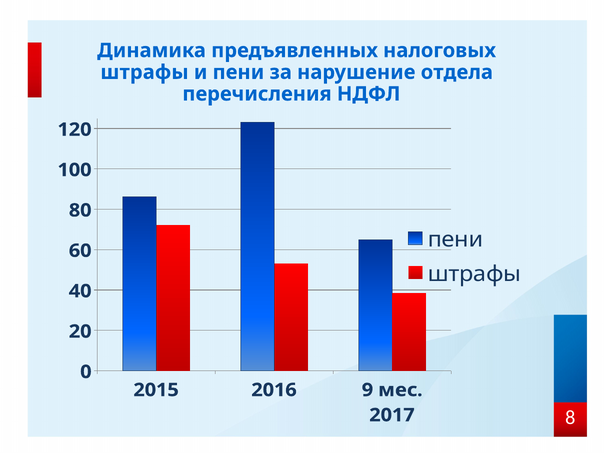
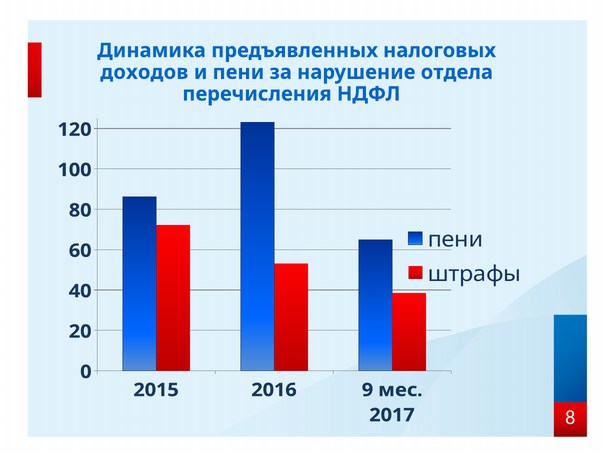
штрафы at (144, 72): штрафы -> доходов
